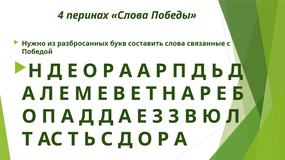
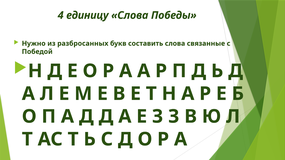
перинах: перинах -> единицу
